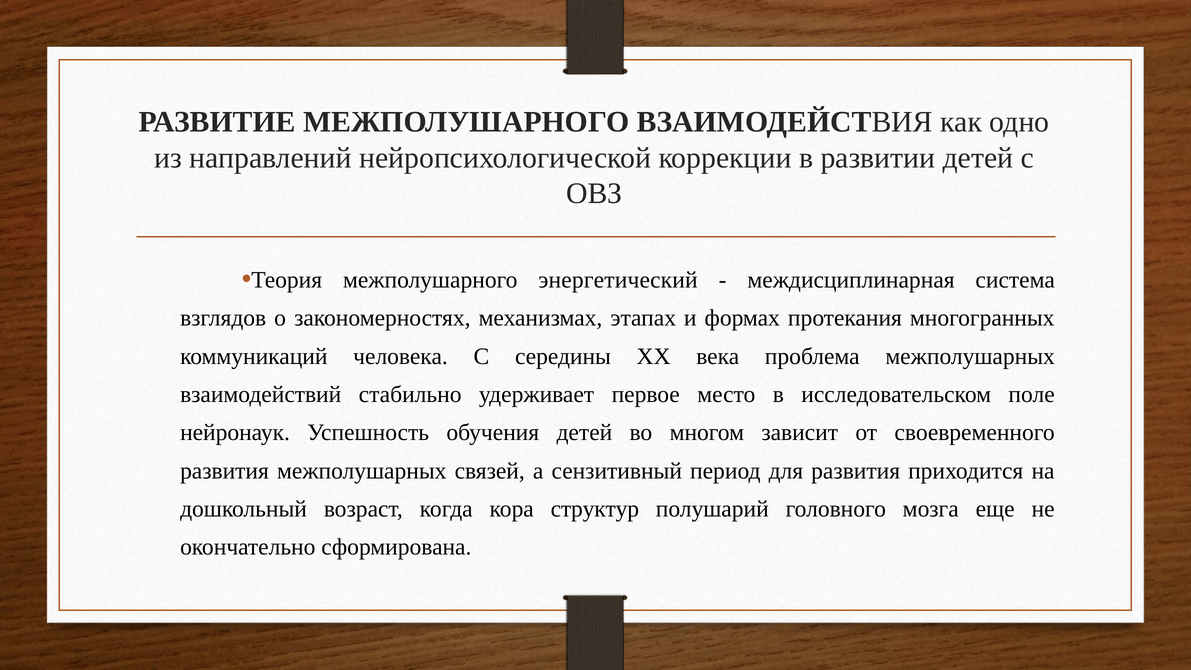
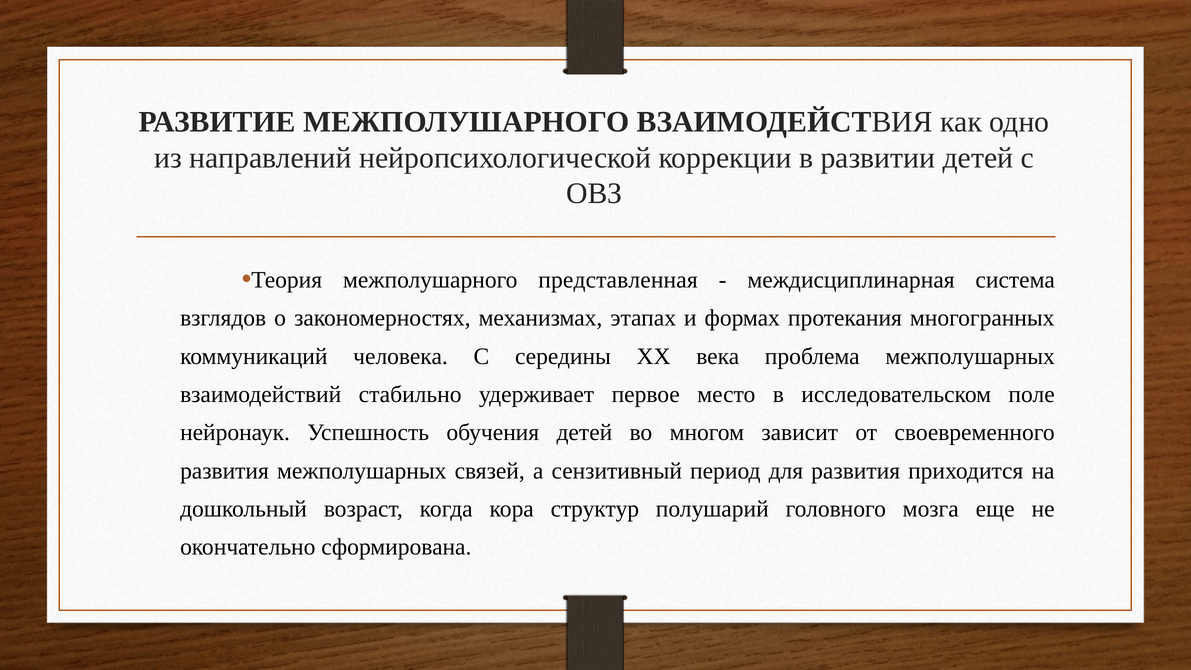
энергетический: энергетический -> представленная
